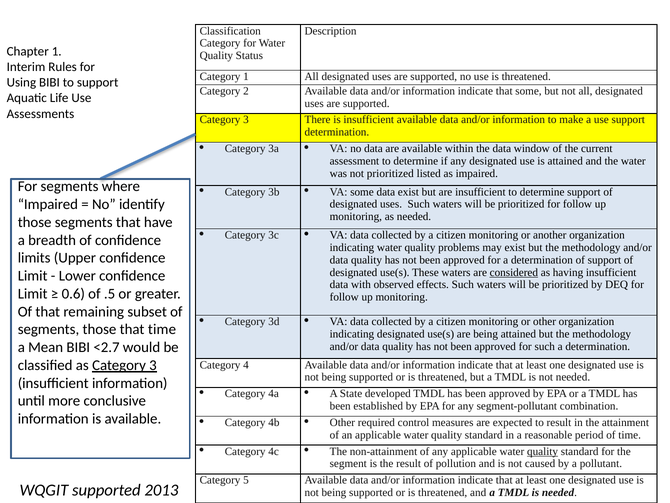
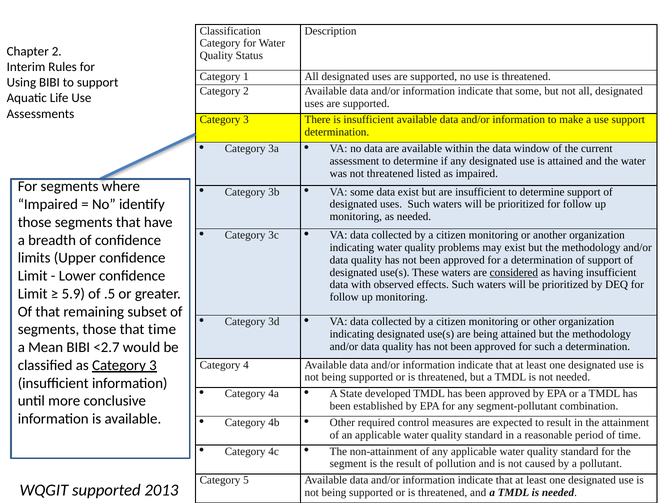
Chapter 1: 1 -> 2
not prioritized: prioritized -> threatened
0.6: 0.6 -> 5.9
quality at (543, 451) underline: present -> none
